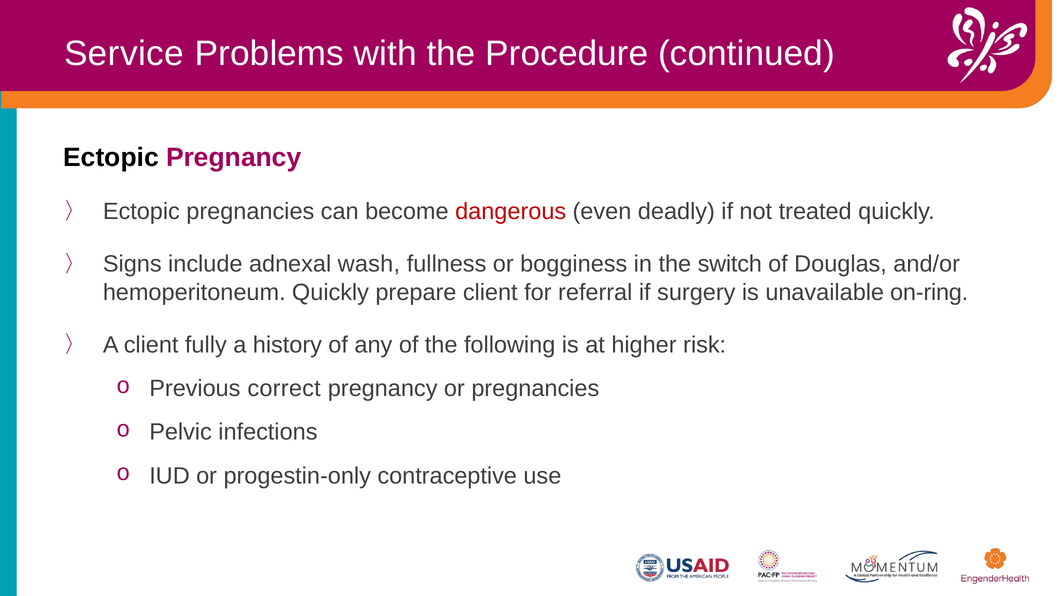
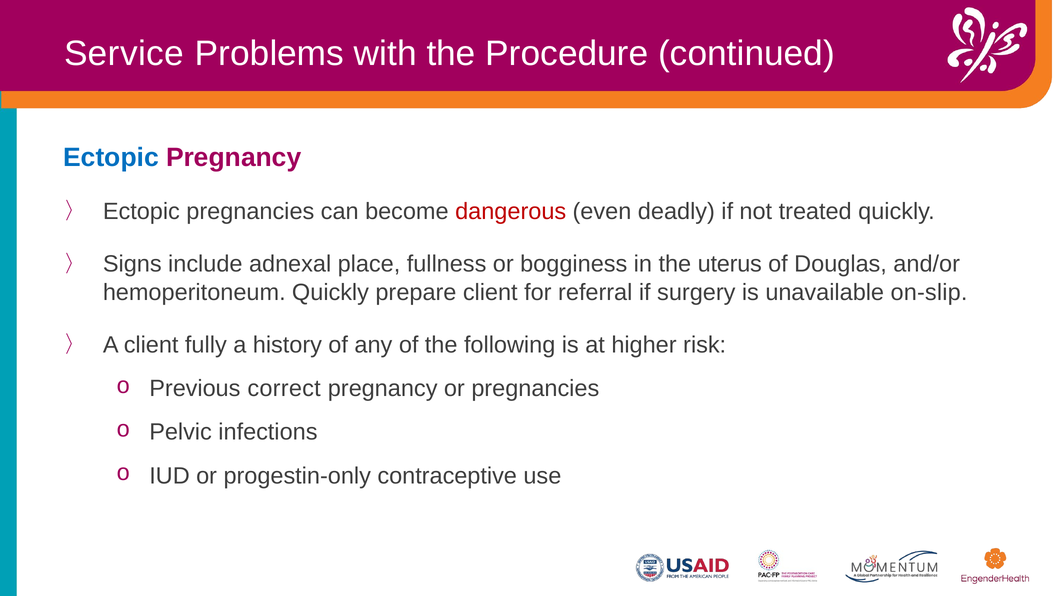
Ectopic at (111, 158) colour: black -> blue
wash: wash -> place
switch: switch -> uterus
on-ring: on-ring -> on-slip
